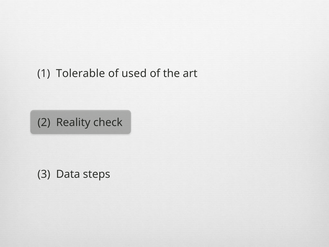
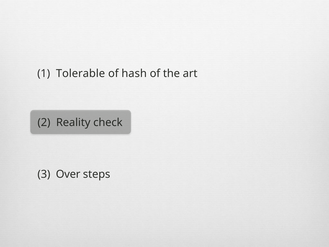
used: used -> hash
Data: Data -> Over
